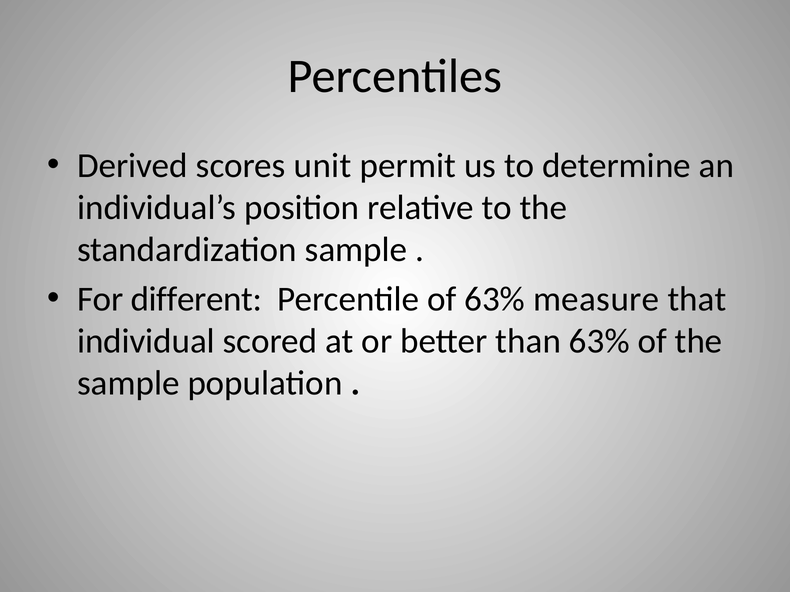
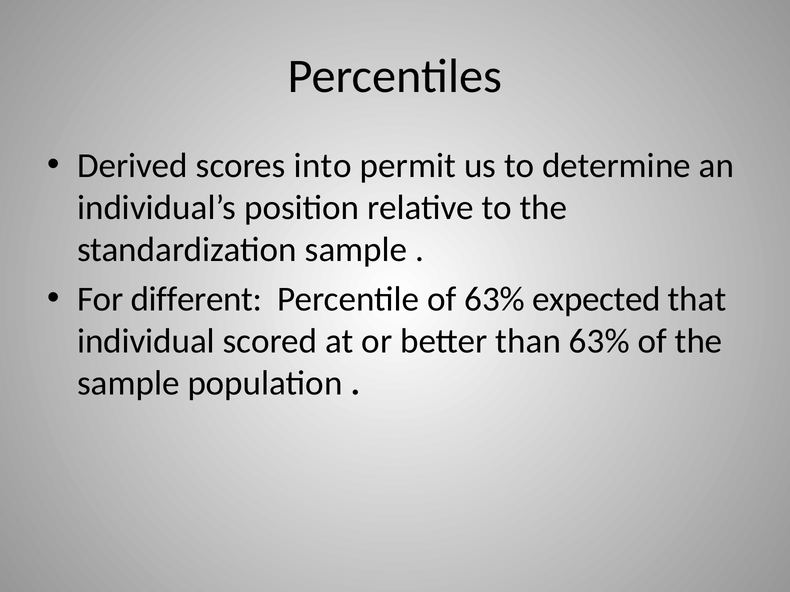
unit: unit -> into
measure: measure -> expected
